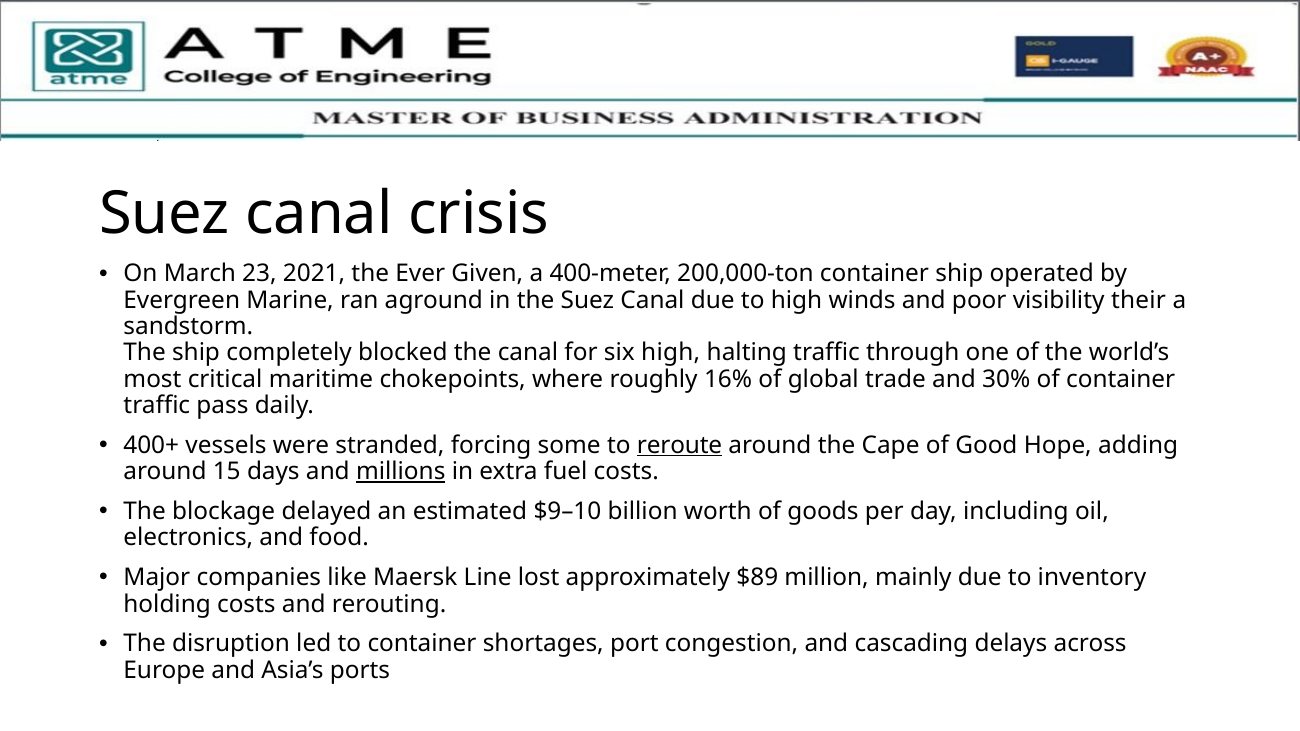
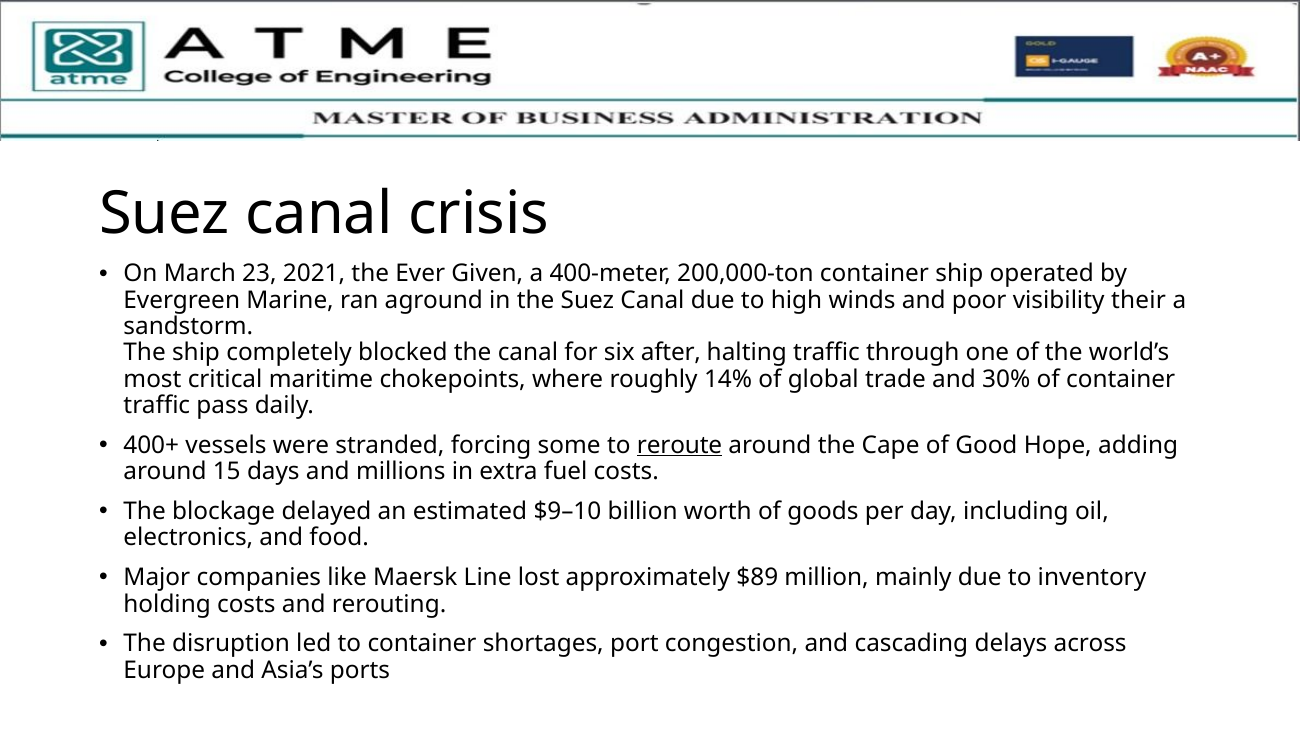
six high: high -> after
16%: 16% -> 14%
millions underline: present -> none
